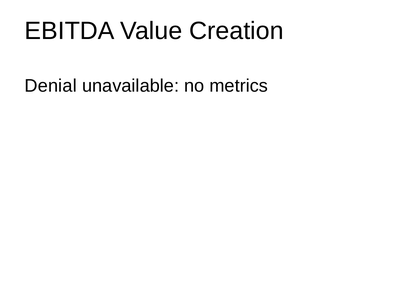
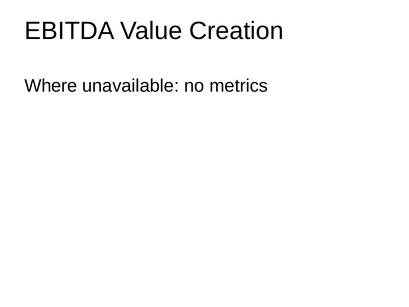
Denial: Denial -> Where
